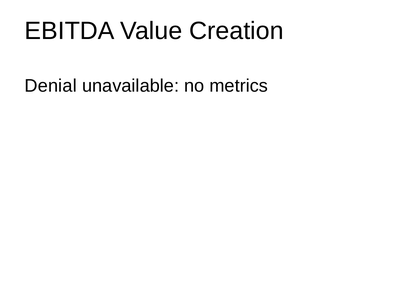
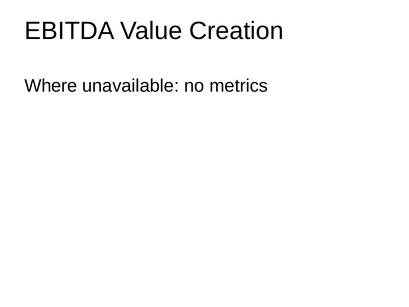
Denial: Denial -> Where
